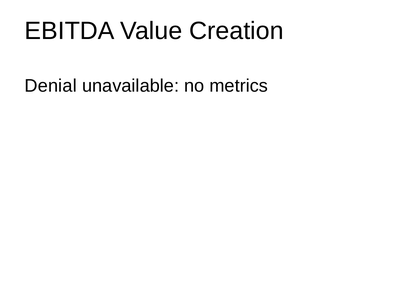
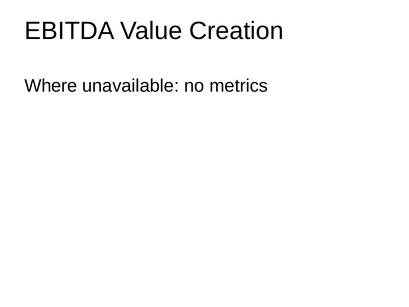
Denial: Denial -> Where
